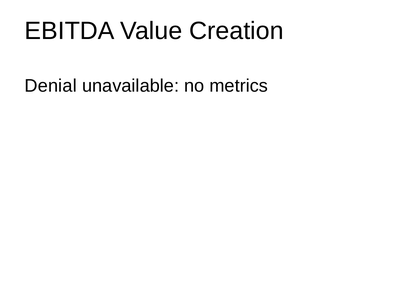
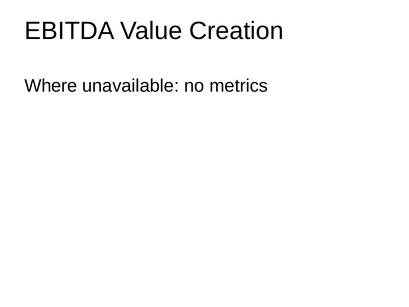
Denial: Denial -> Where
